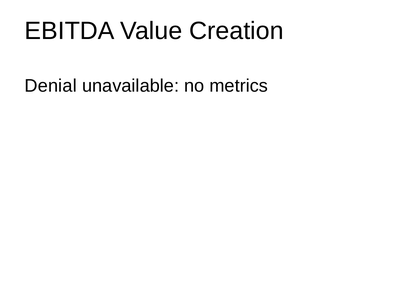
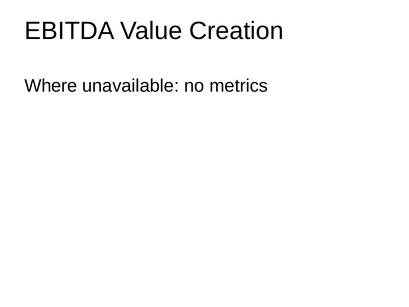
Denial: Denial -> Where
